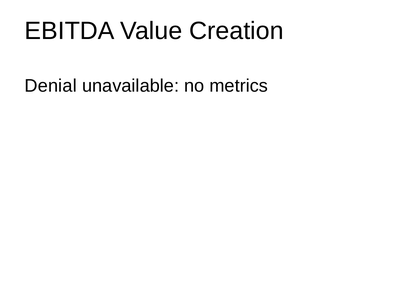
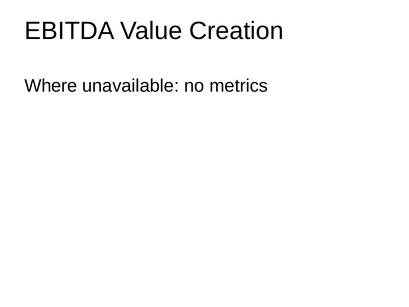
Denial: Denial -> Where
